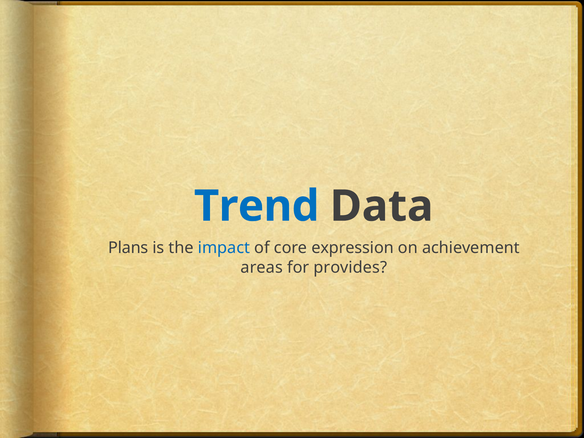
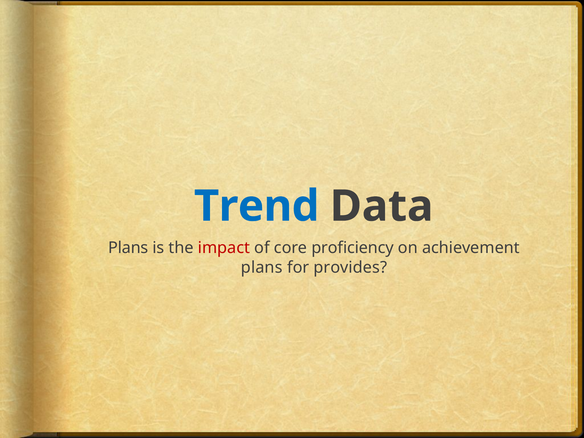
impact colour: blue -> red
expression: expression -> proficiency
areas at (262, 267): areas -> plans
